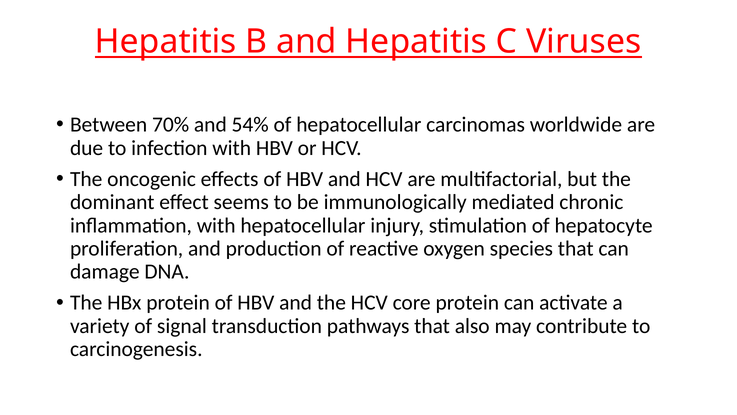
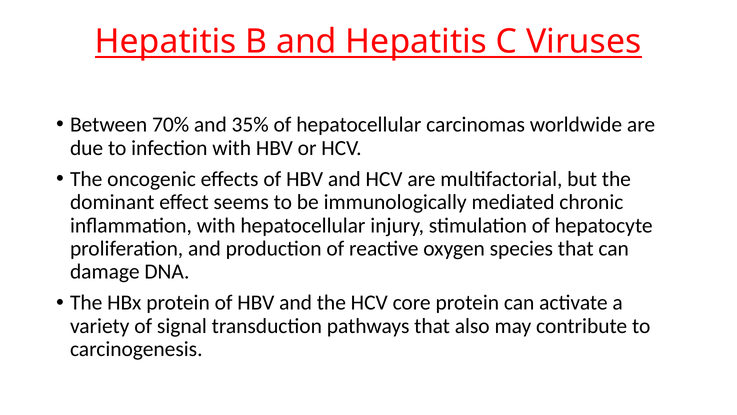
54%: 54% -> 35%
